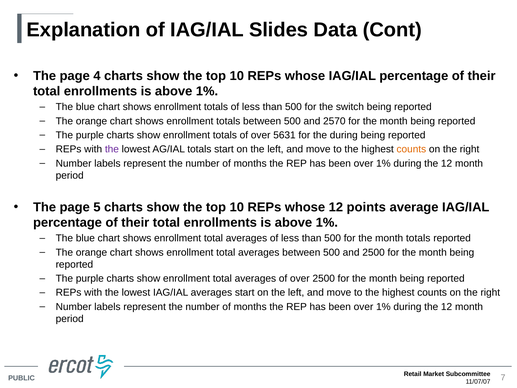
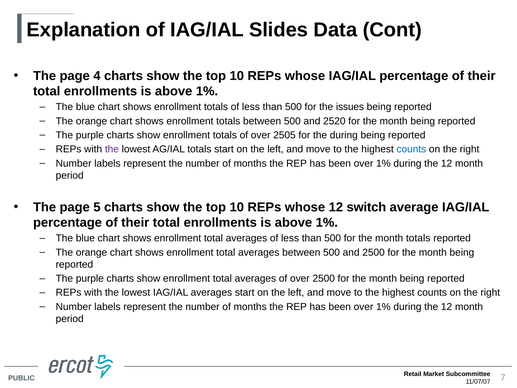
switch: switch -> issues
2570: 2570 -> 2520
5631: 5631 -> 2505
counts at (411, 149) colour: orange -> blue
points: points -> switch
